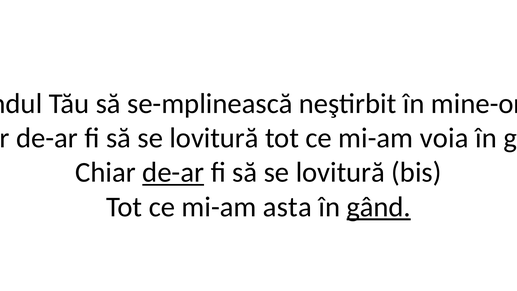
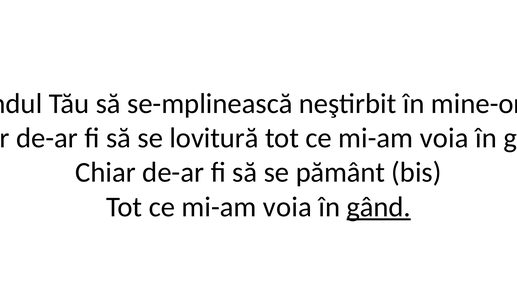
de-ar at (173, 172) underline: present -> none
lovitură at (340, 172): lovitură -> pământ
asta at (287, 207): asta -> voia
